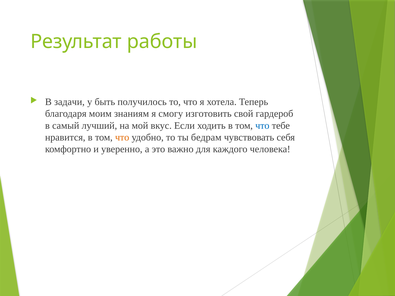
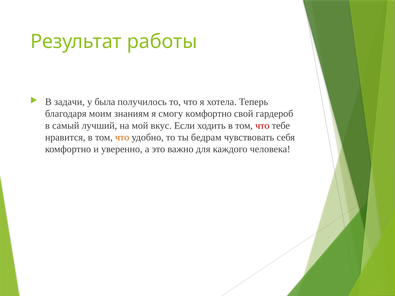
быть: быть -> была
смогу изготовить: изготовить -> комфортно
что at (262, 126) colour: blue -> red
